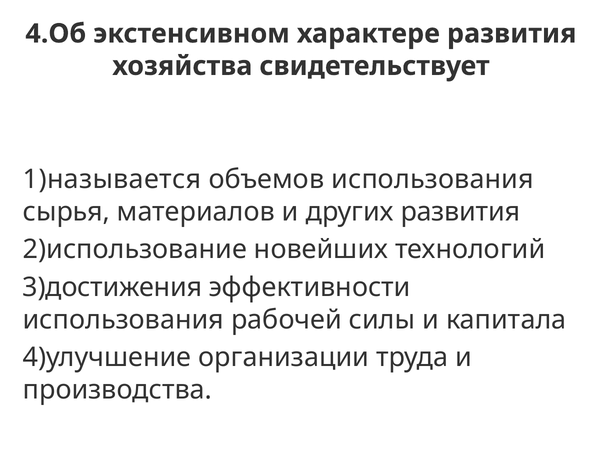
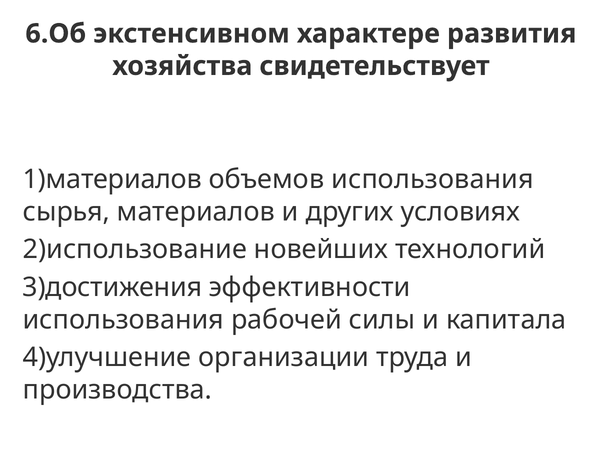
4.Об: 4.Об -> 6.Об
1)называется: 1)называется -> 1)материалов
других развития: развития -> условиях
